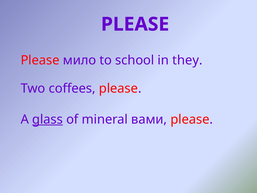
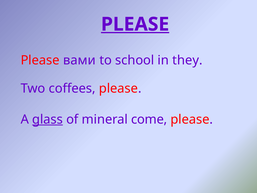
PLEASE at (135, 24) underline: none -> present
мило: мило -> вами
вами: вами -> come
